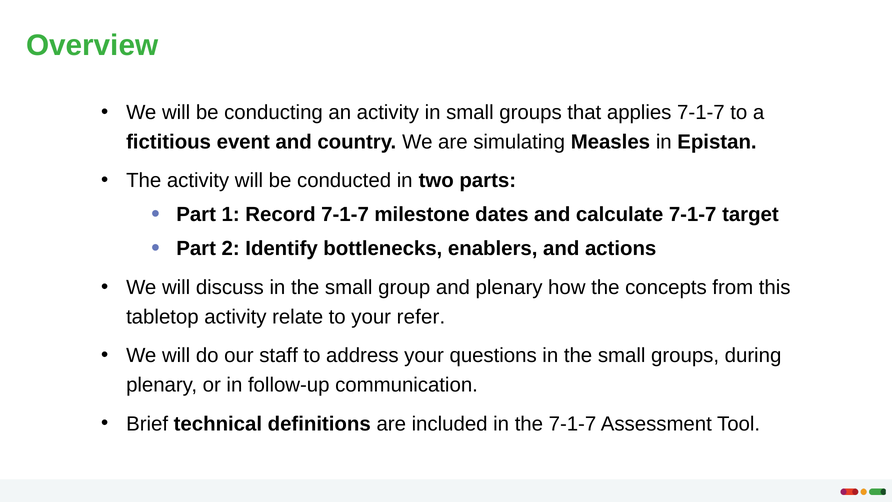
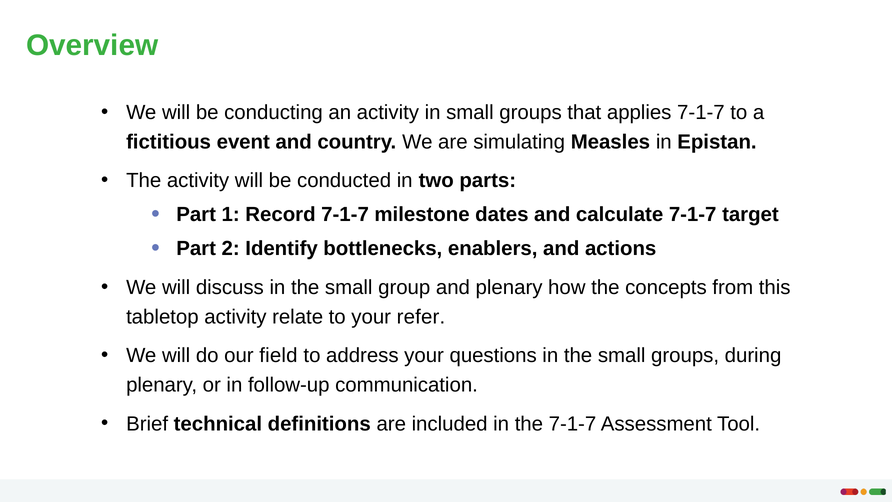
staff: staff -> field
